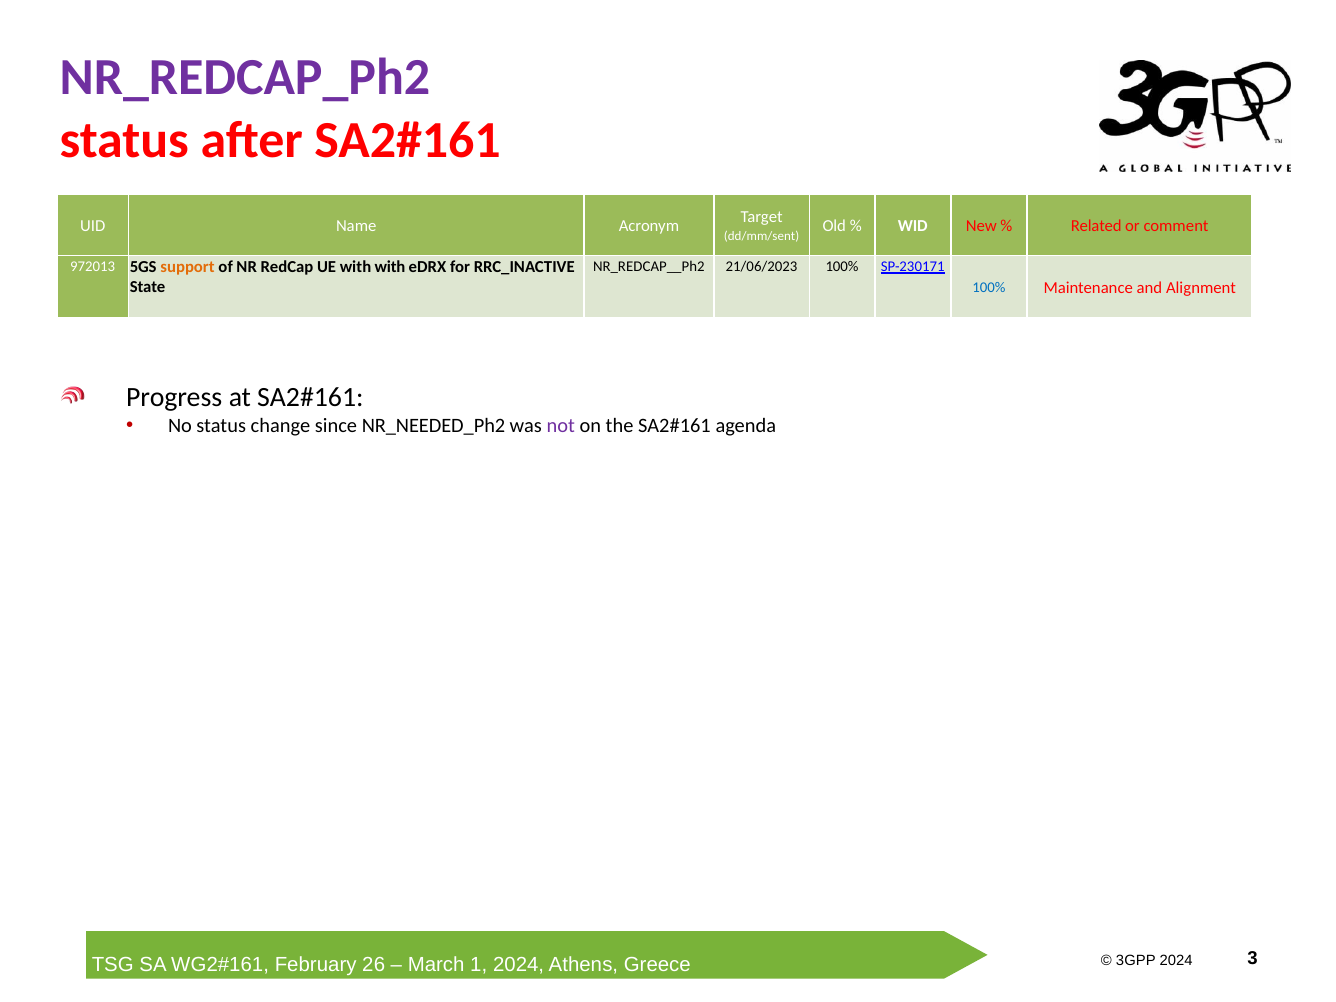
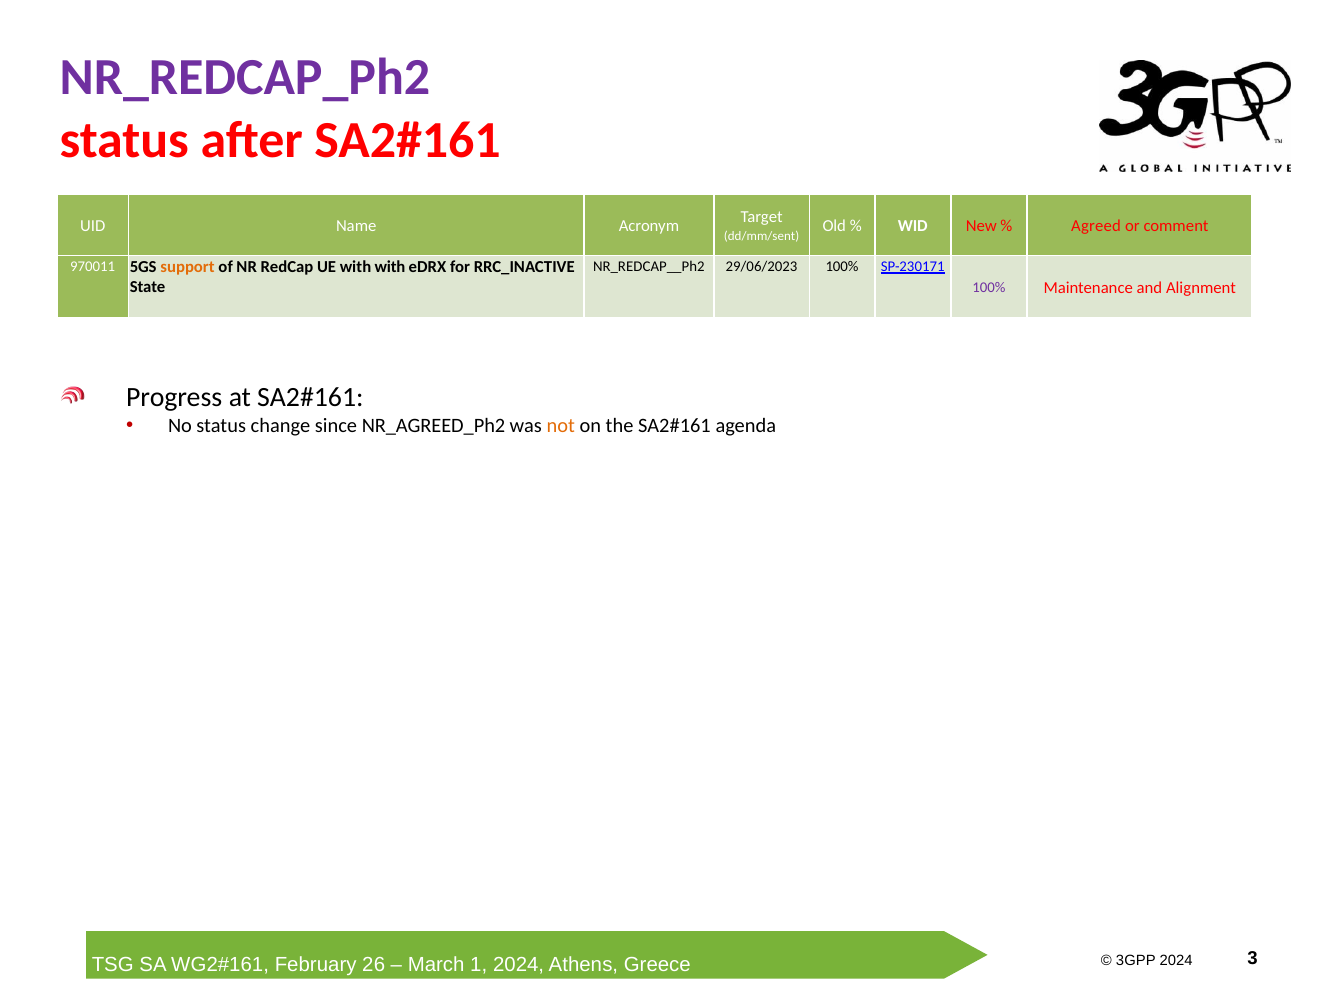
Related: Related -> Agreed
972013: 972013 -> 970011
21/06/2023: 21/06/2023 -> 29/06/2023
100% at (989, 287) colour: blue -> purple
NR_NEEDED_Ph2: NR_NEEDED_Ph2 -> NR_AGREED_Ph2
not colour: purple -> orange
